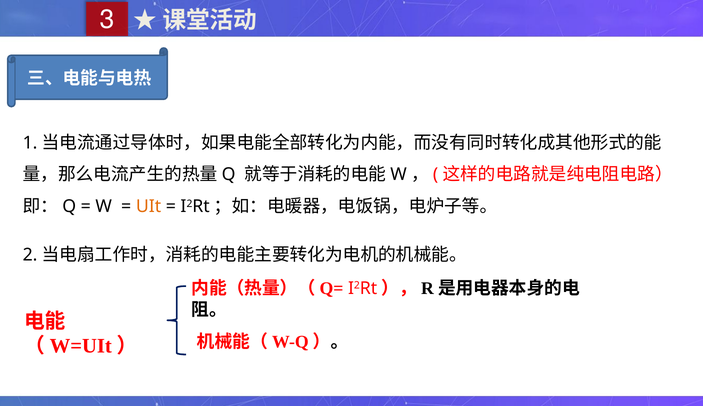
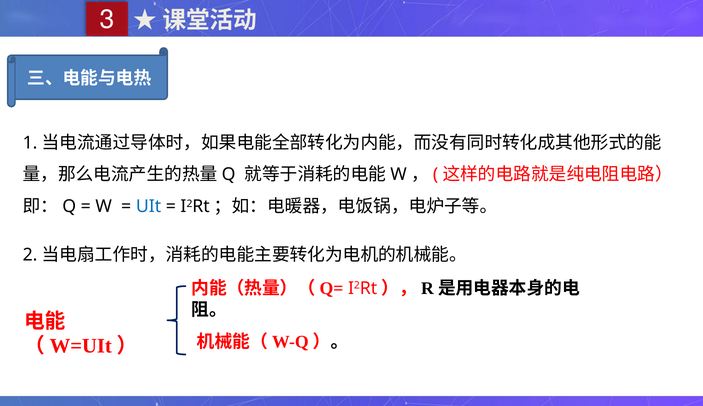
UIt colour: orange -> blue
